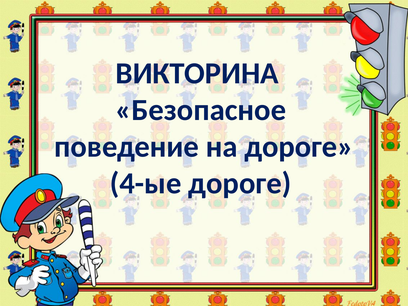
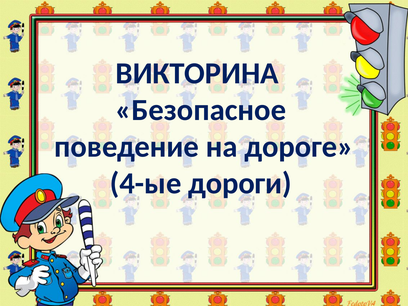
4-ые дороге: дороге -> дороги
